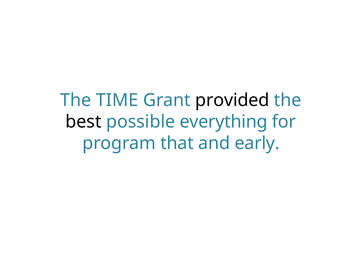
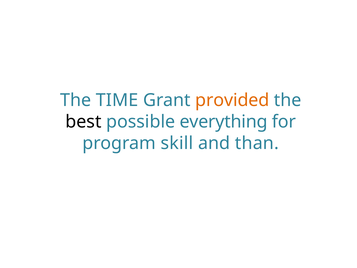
provided colour: black -> orange
that: that -> skill
early: early -> than
